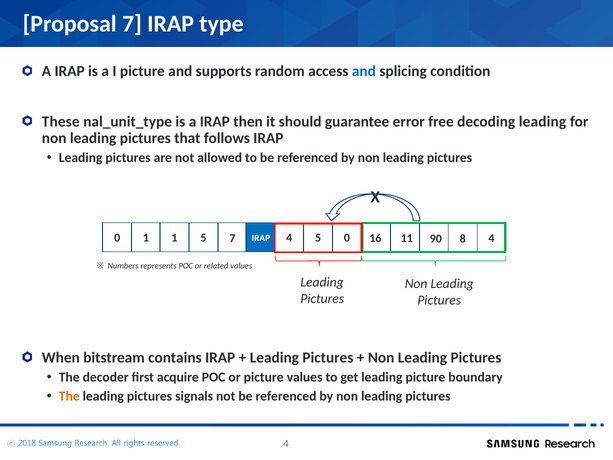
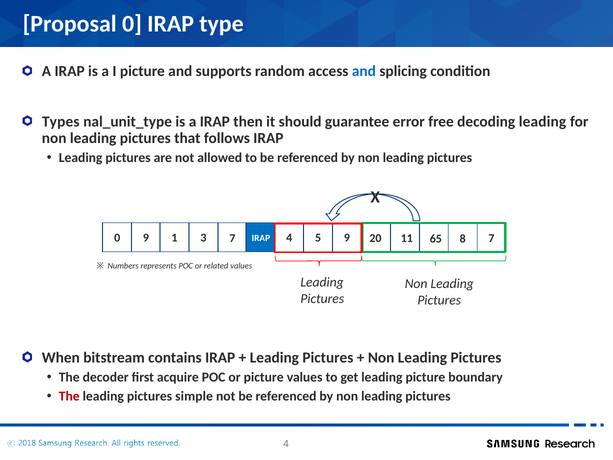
Proposal 7: 7 -> 0
These: These -> Types
0 1: 1 -> 9
1 5: 5 -> 3
5 0: 0 -> 9
16: 16 -> 20
90: 90 -> 65
8 4: 4 -> 7
The at (69, 396) colour: orange -> red
signals: signals -> simple
